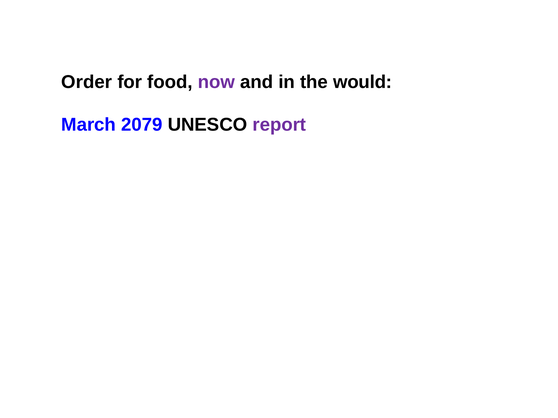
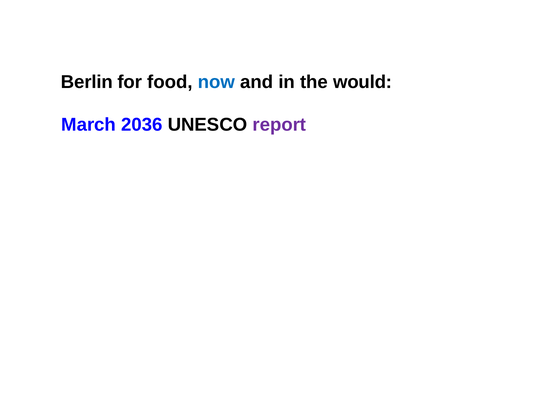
Order: Order -> Berlin
now colour: purple -> blue
2079: 2079 -> 2036
